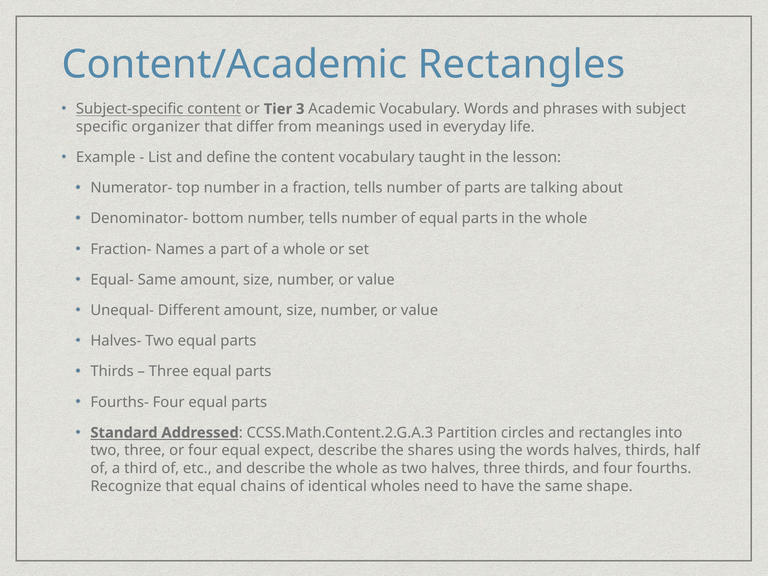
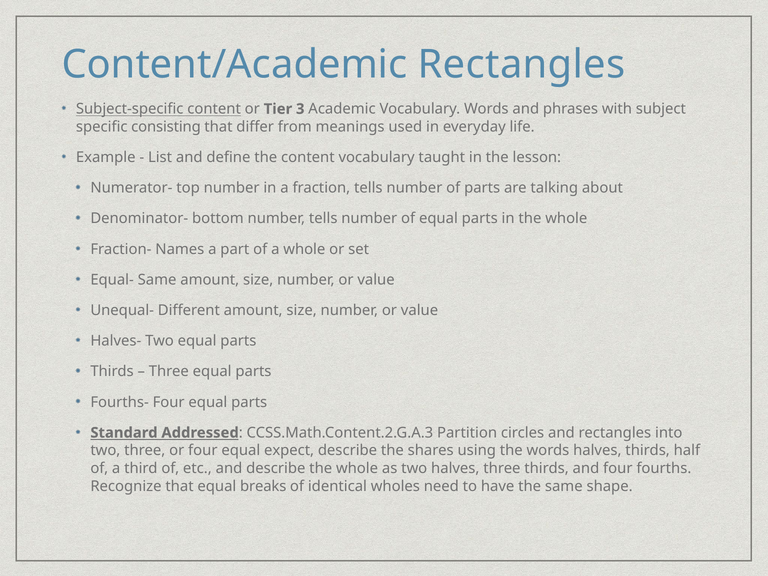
organizer: organizer -> consisting
chains: chains -> breaks
